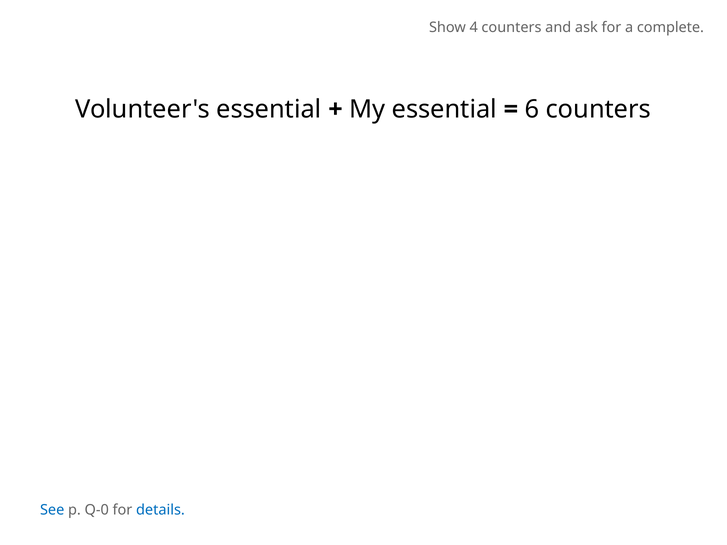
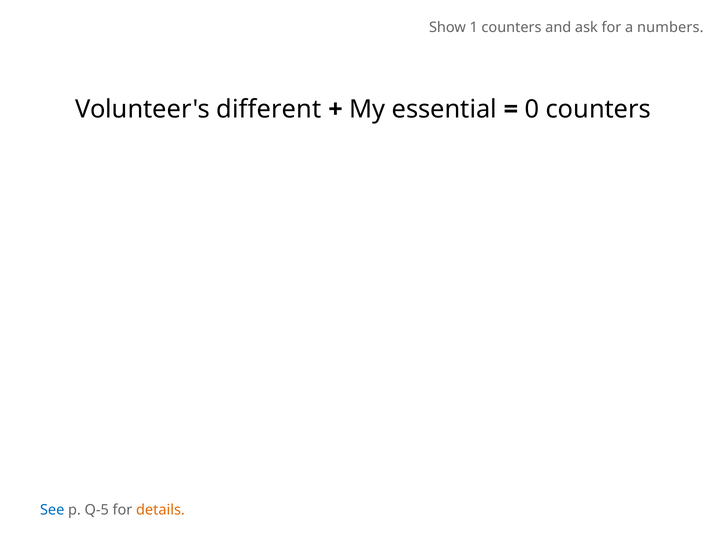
4: 4 -> 1
complete: complete -> numbers
Volunteer's essential: essential -> different
6: 6 -> 0
Q-0: Q-0 -> Q-5
details colour: blue -> orange
